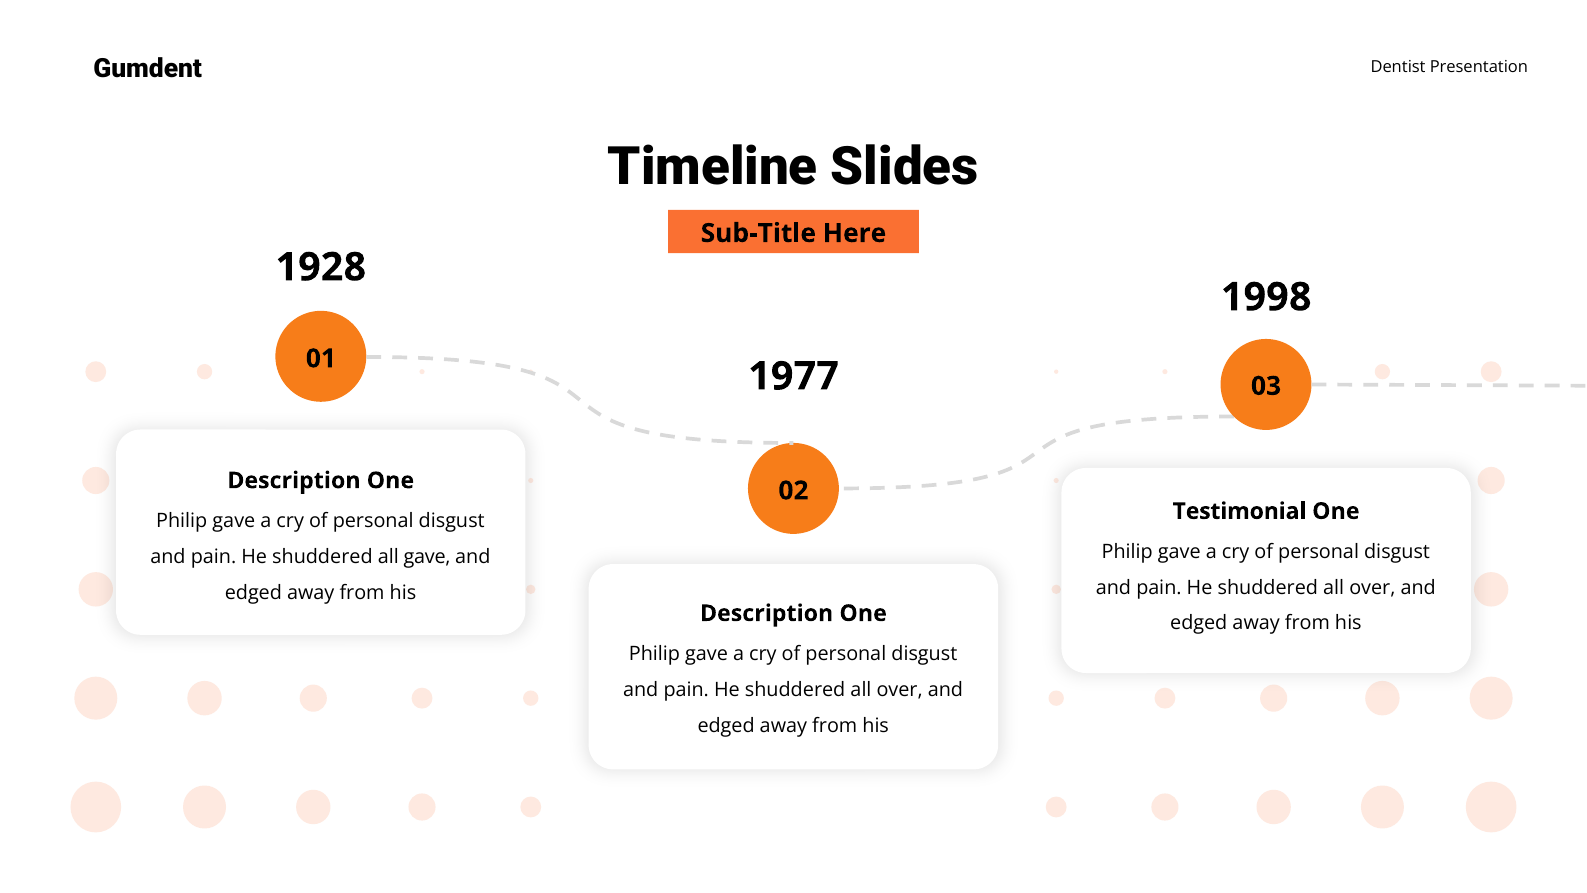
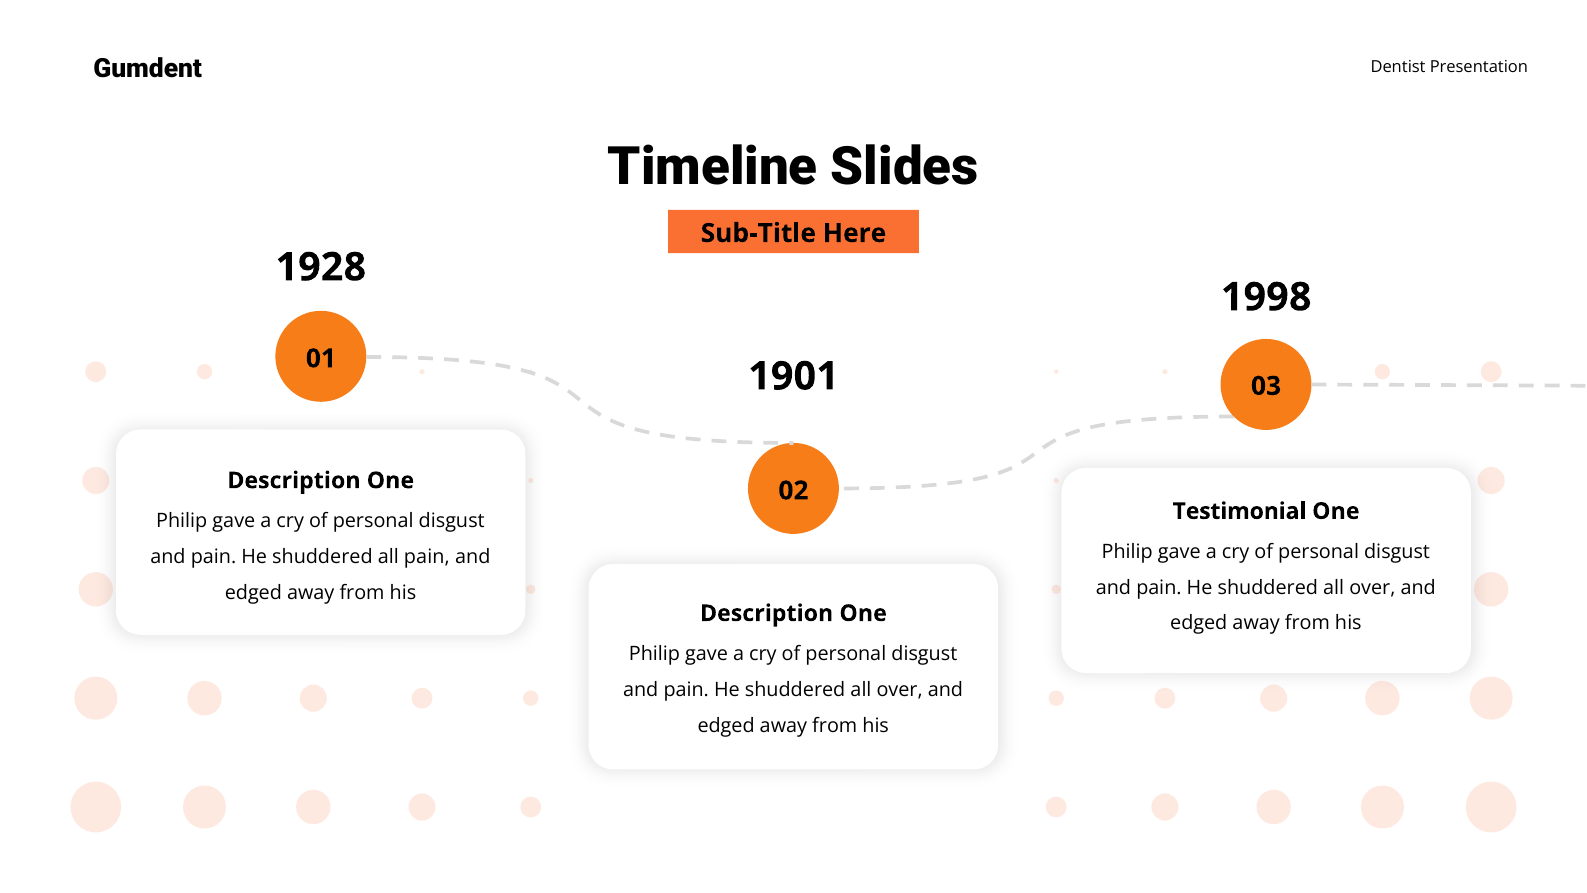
1977: 1977 -> 1901
all gave: gave -> pain
